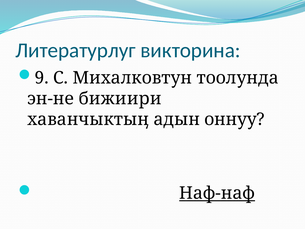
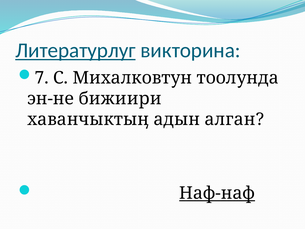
Литературлуг underline: none -> present
9: 9 -> 7
оннуу: оннуу -> алган
